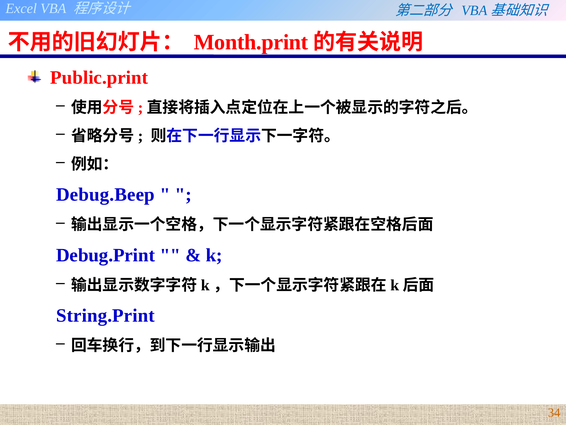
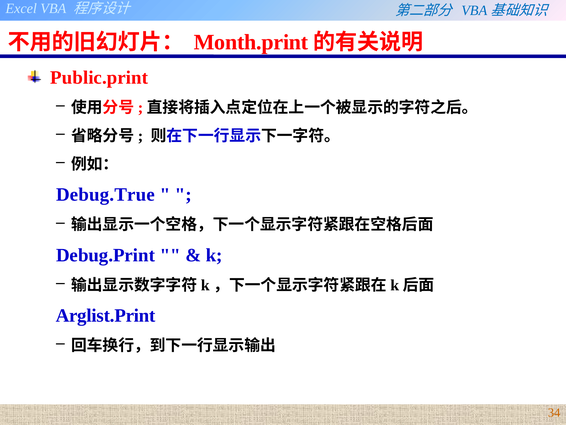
Debug.Beep: Debug.Beep -> Debug.True
String.Print: String.Print -> Arglist.Print
